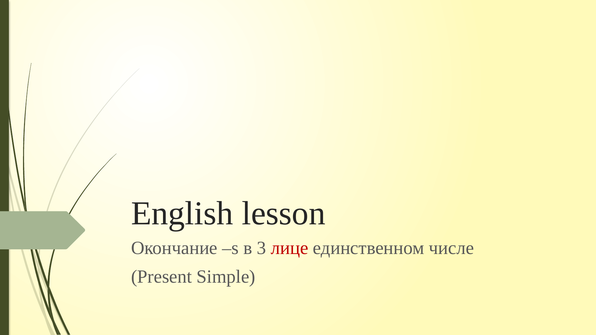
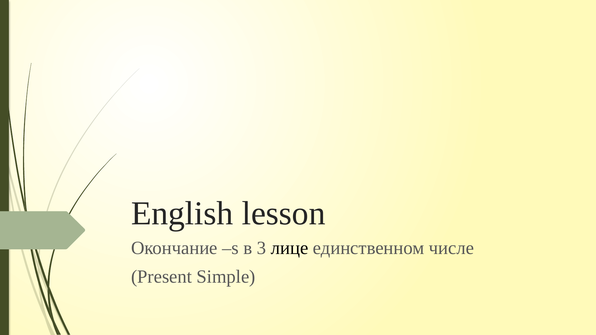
лице colour: red -> black
